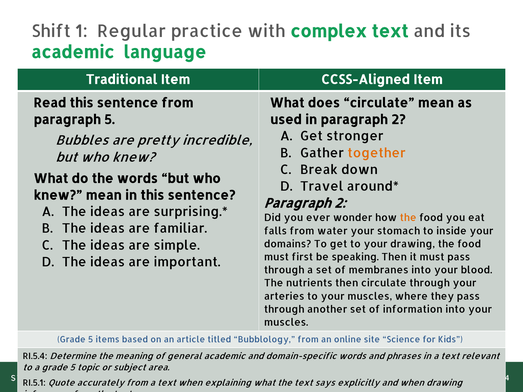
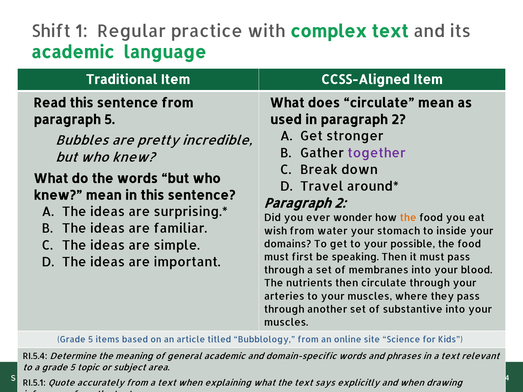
together colour: orange -> purple
falls: falls -> wish
your drawing: drawing -> possible
information: information -> substantive
